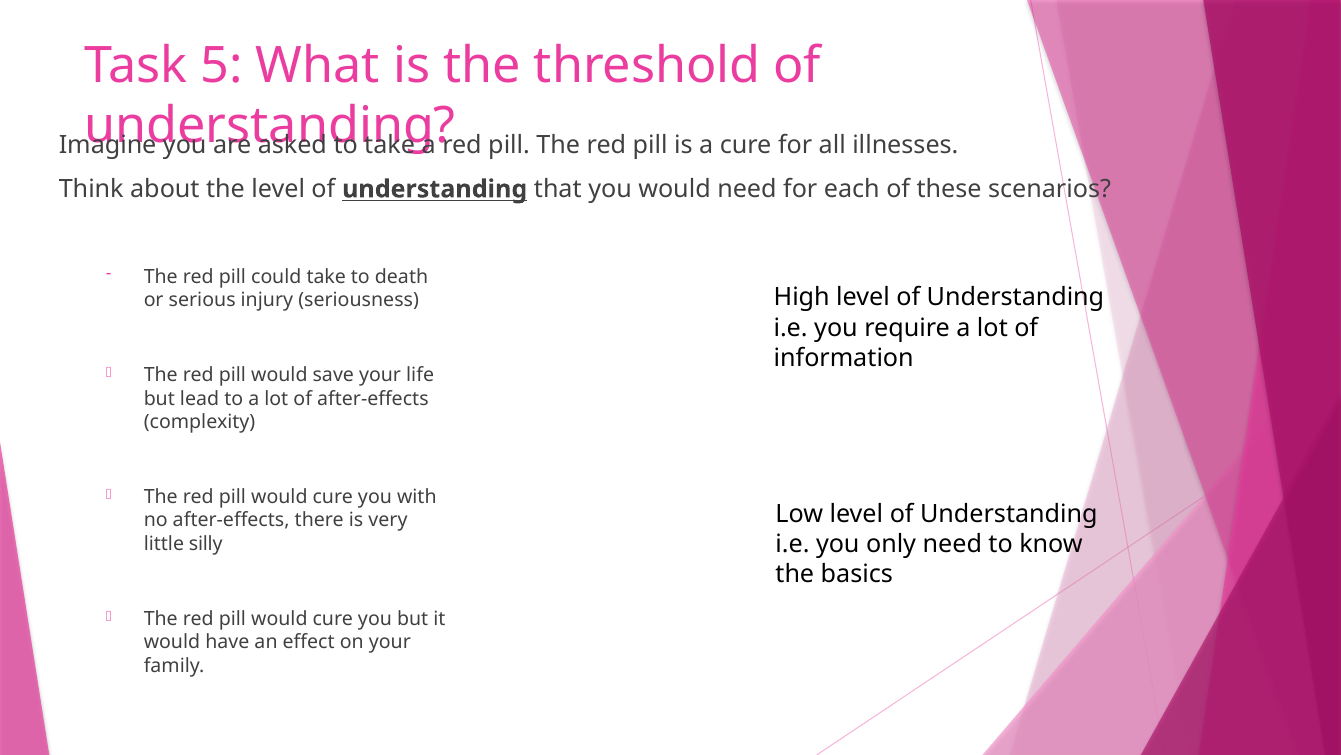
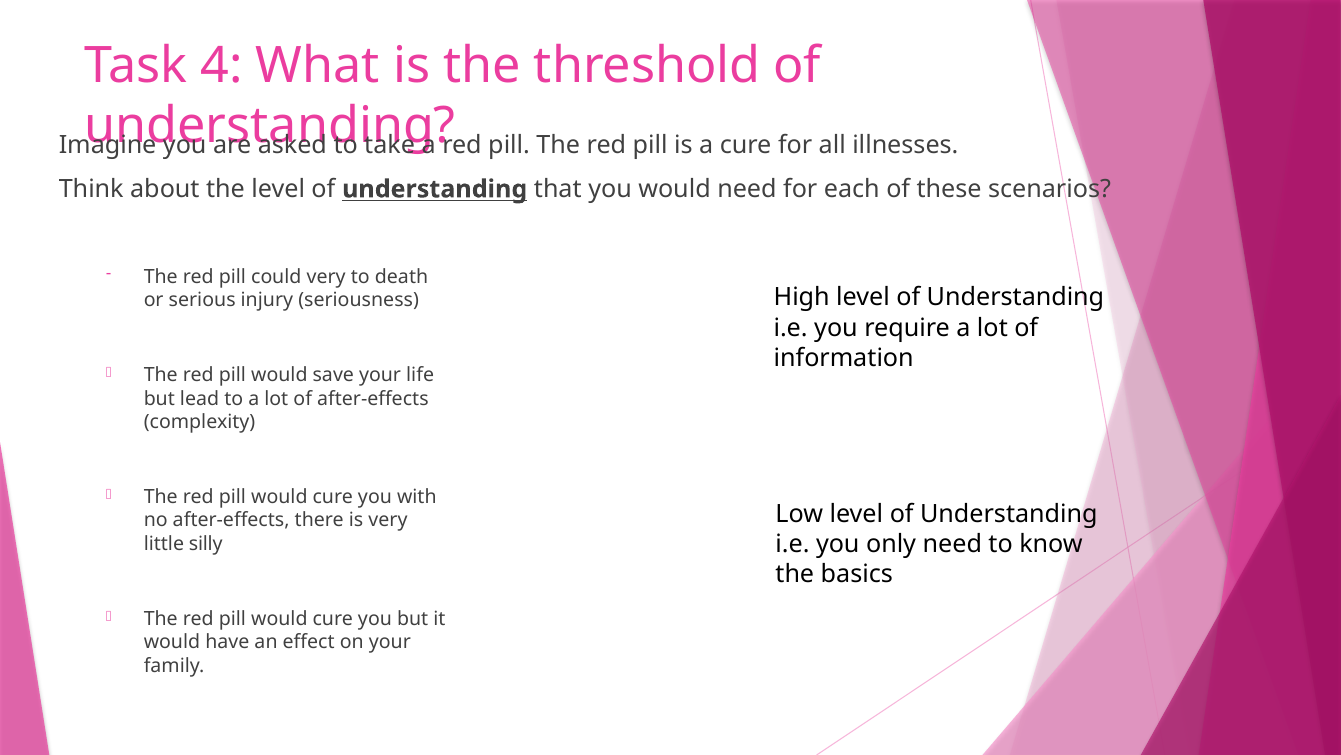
5: 5 -> 4
could take: take -> very
